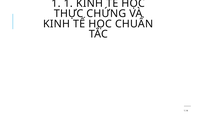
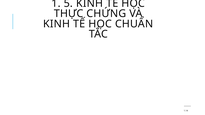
1 1: 1 -> 5
